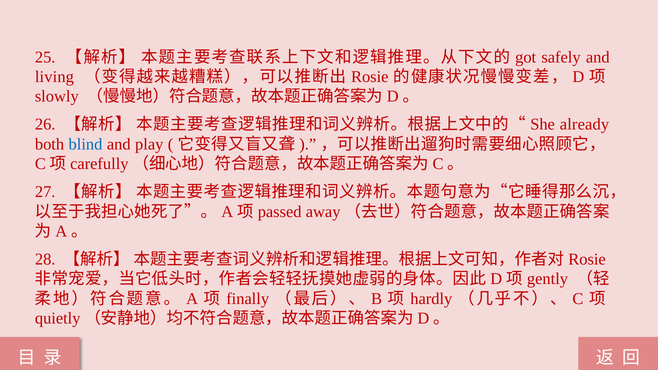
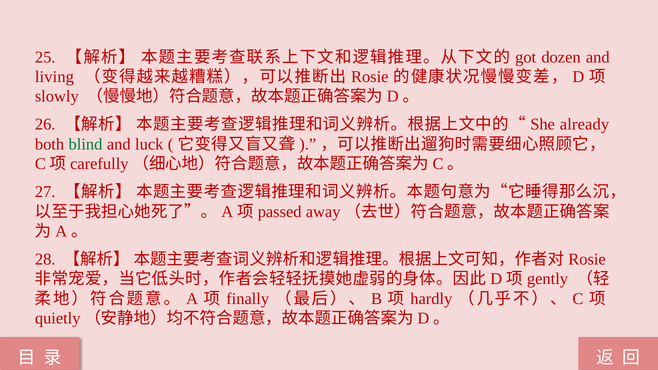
safely: safely -> dozen
blind colour: blue -> green
play: play -> luck
